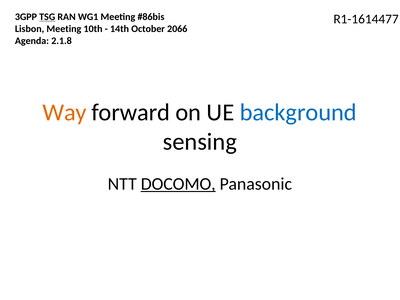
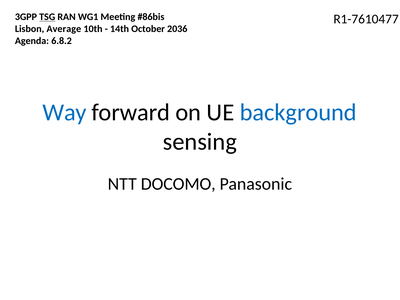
R1-1614477: R1-1614477 -> R1-7610477
Lisbon Meeting: Meeting -> Average
2066: 2066 -> 2036
2.1.8: 2.1.8 -> 6.8.2
Way colour: orange -> blue
DOCOMO underline: present -> none
